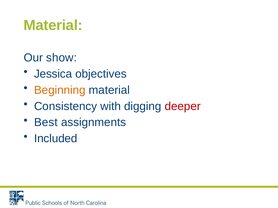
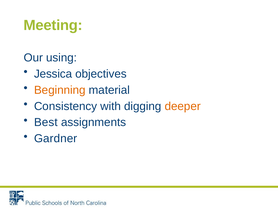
Material at (53, 25): Material -> Meeting
show: show -> using
deeper colour: red -> orange
Included: Included -> Gardner
